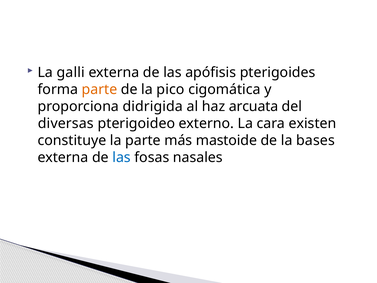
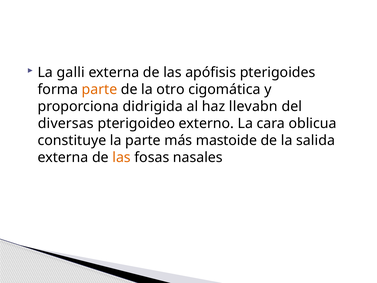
pico: pico -> otro
arcuata: arcuata -> llevabn
existen: existen -> oblicua
bases: bases -> salida
las at (122, 157) colour: blue -> orange
